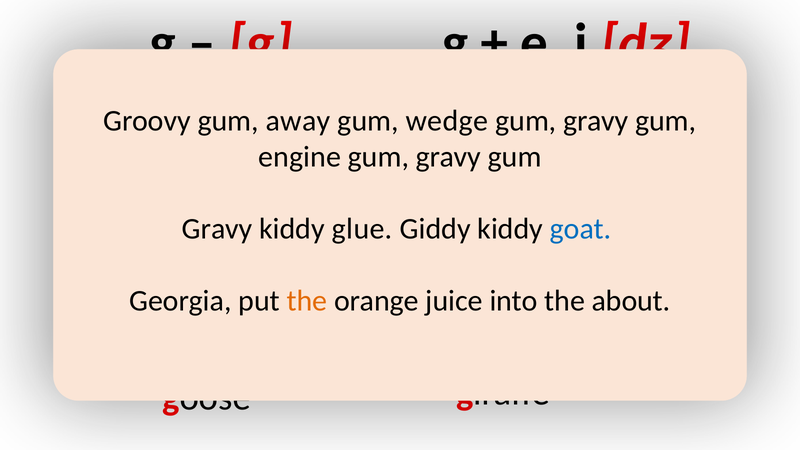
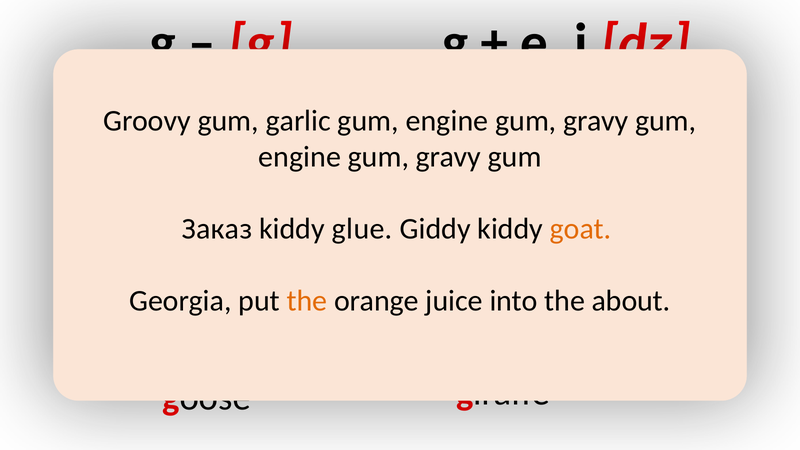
gum away: away -> garlic
wedge at (447, 121): wedge -> engine
Gravy at (217, 229): Gravy -> Заказ
goat at (581, 229) colour: blue -> orange
